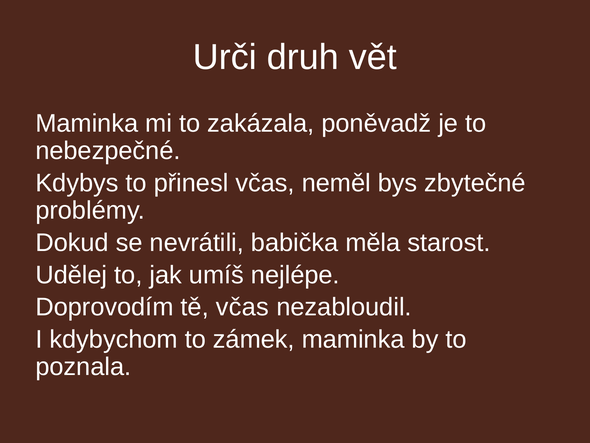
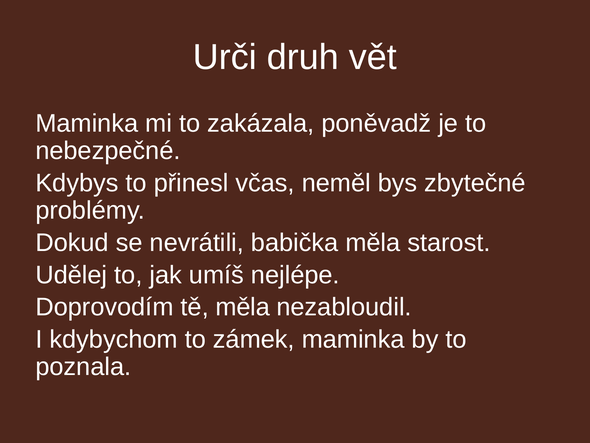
tě včas: včas -> měla
